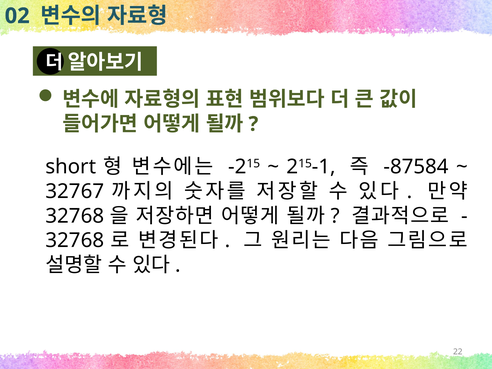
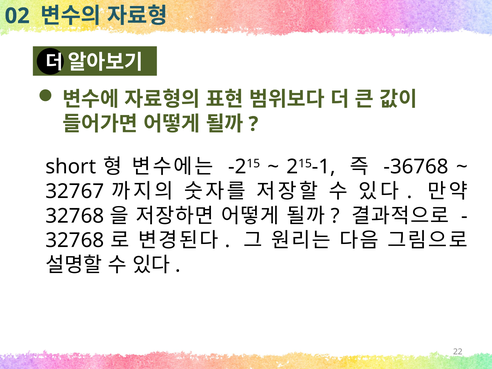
-87584: -87584 -> -36768
